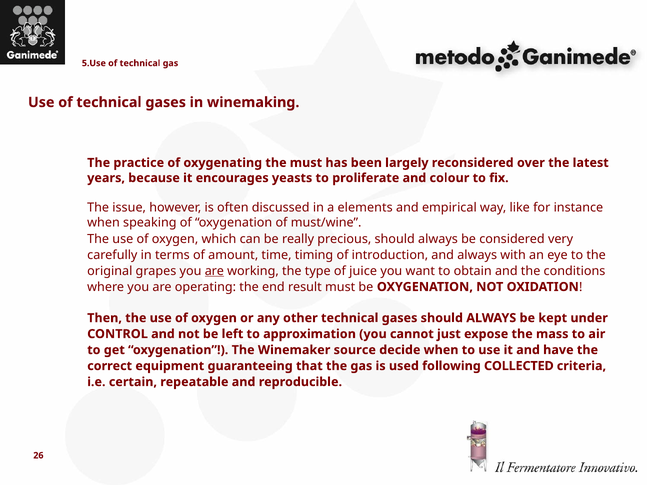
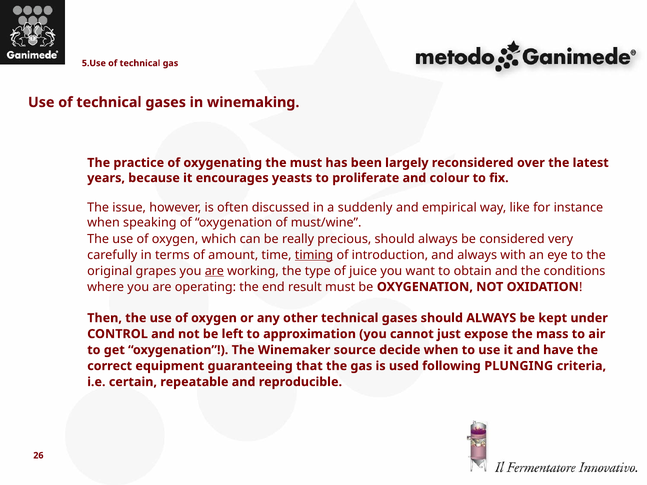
elements: elements -> suddenly
timing underline: none -> present
COLLECTED: COLLECTED -> PLUNGING
